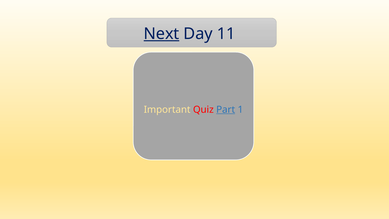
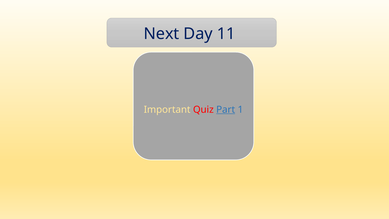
Next underline: present -> none
